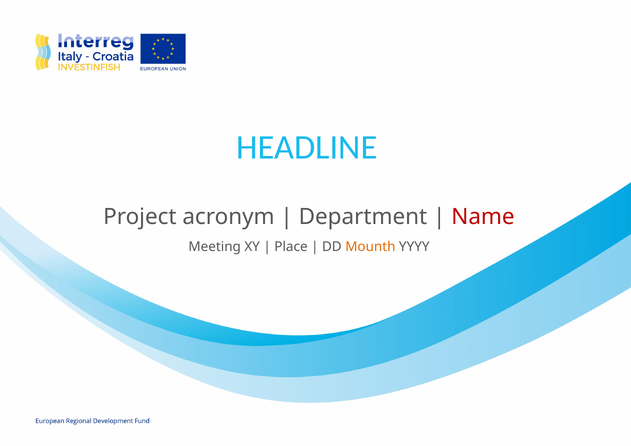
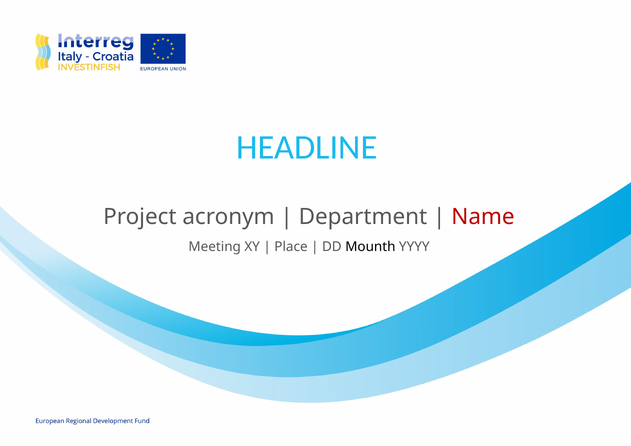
Mounth colour: orange -> black
